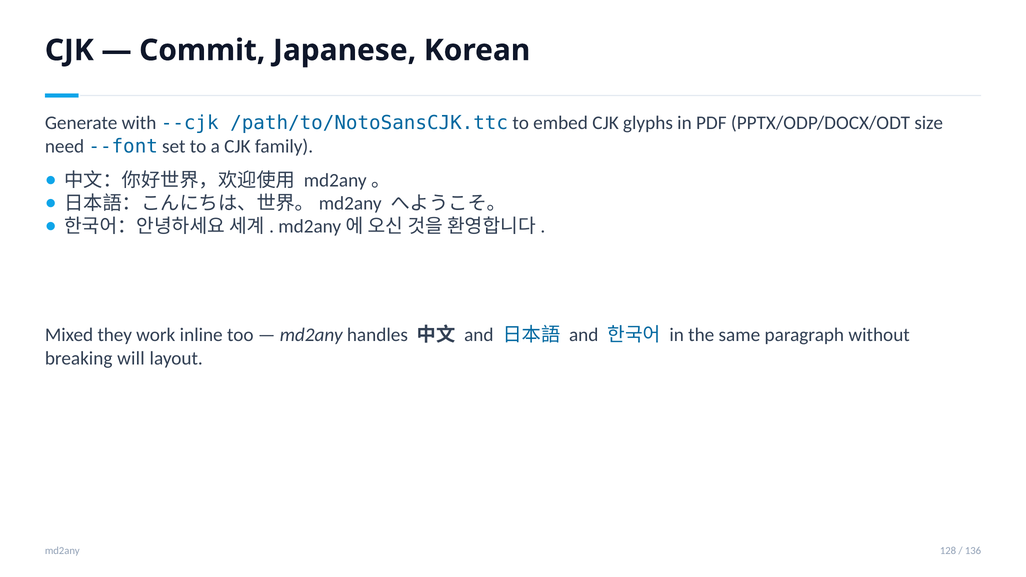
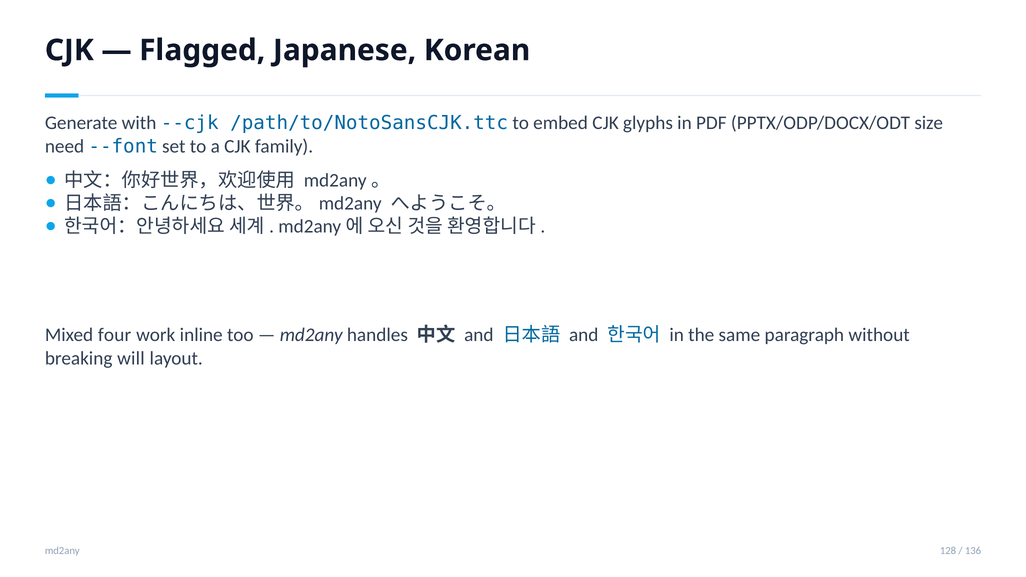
Commit: Commit -> Flagged
they: they -> four
